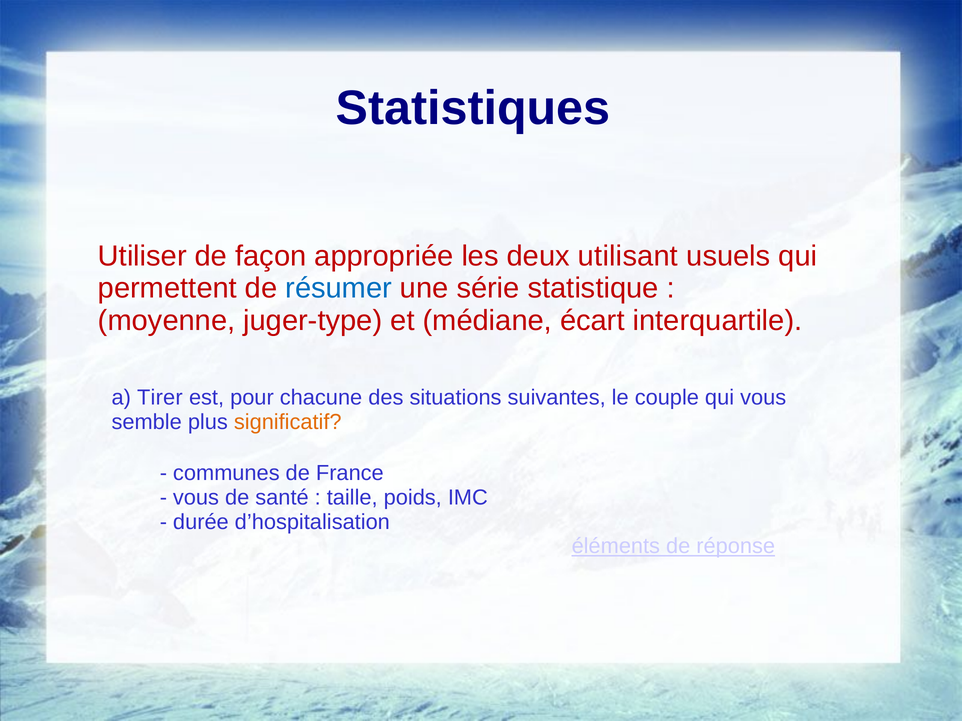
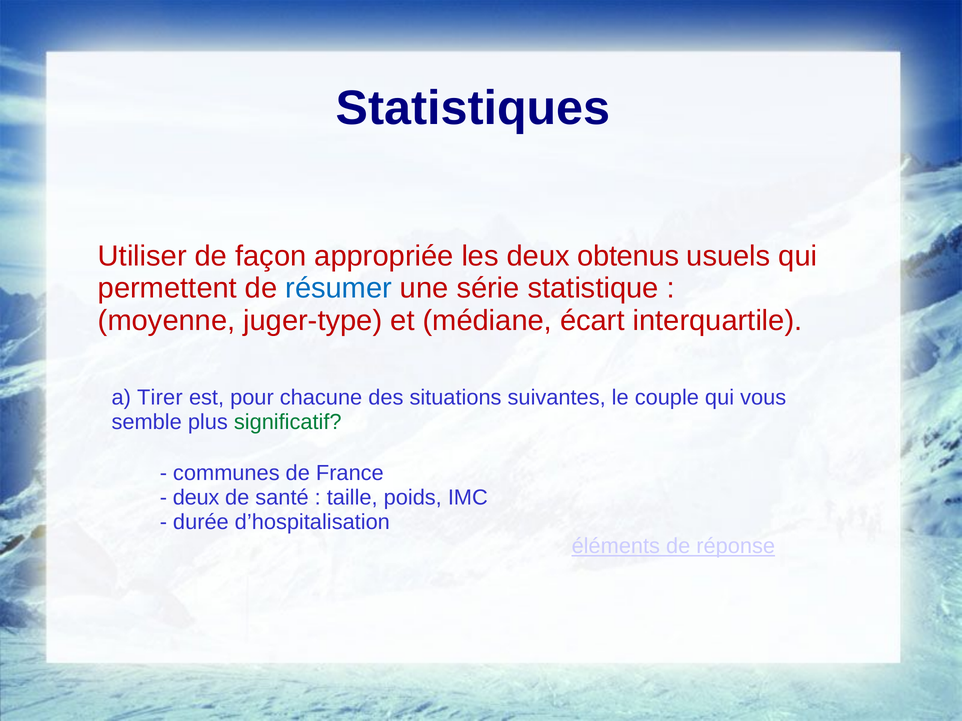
utilisant: utilisant -> obtenus
significatif colour: orange -> green
vous at (196, 498): vous -> deux
